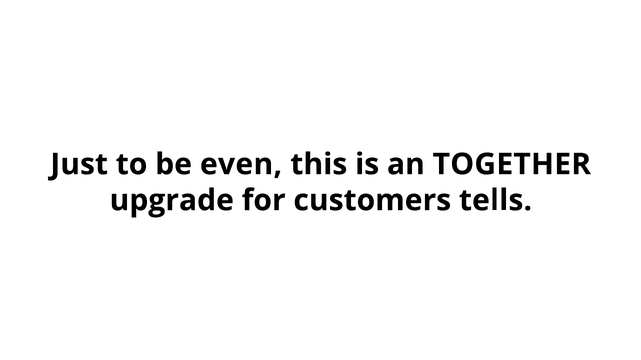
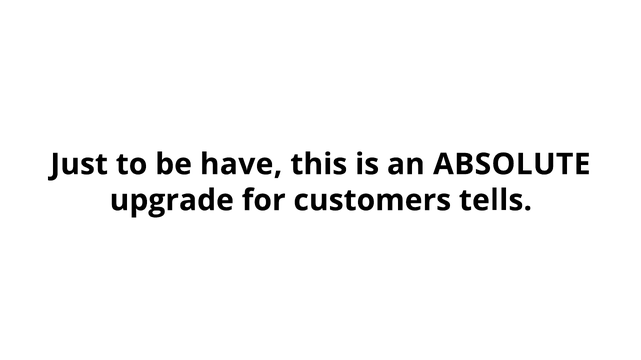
even: even -> have
TOGETHER: TOGETHER -> ABSOLUTE
